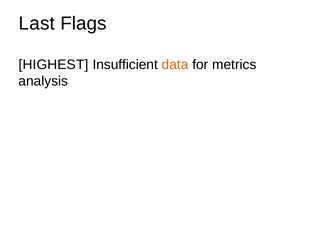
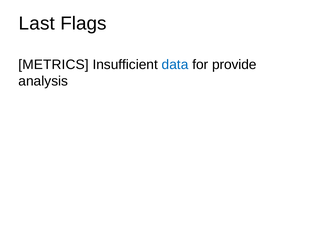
HIGHEST: HIGHEST -> METRICS
data colour: orange -> blue
metrics: metrics -> provide
